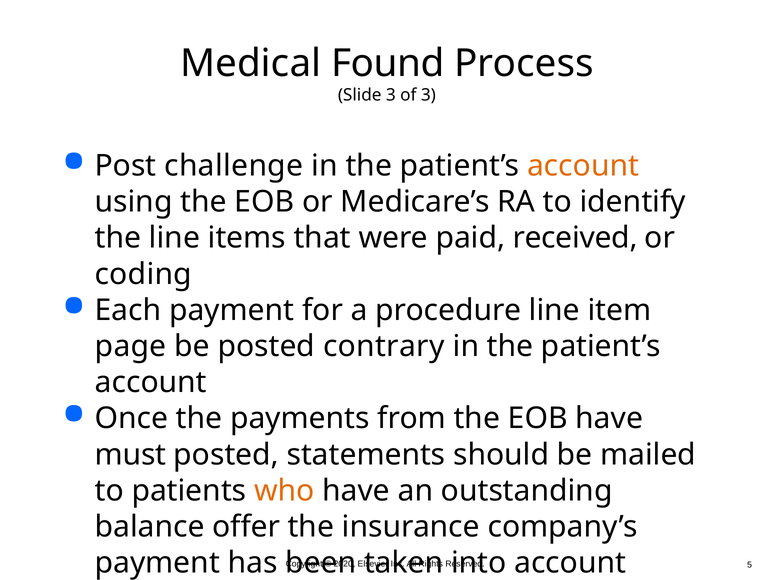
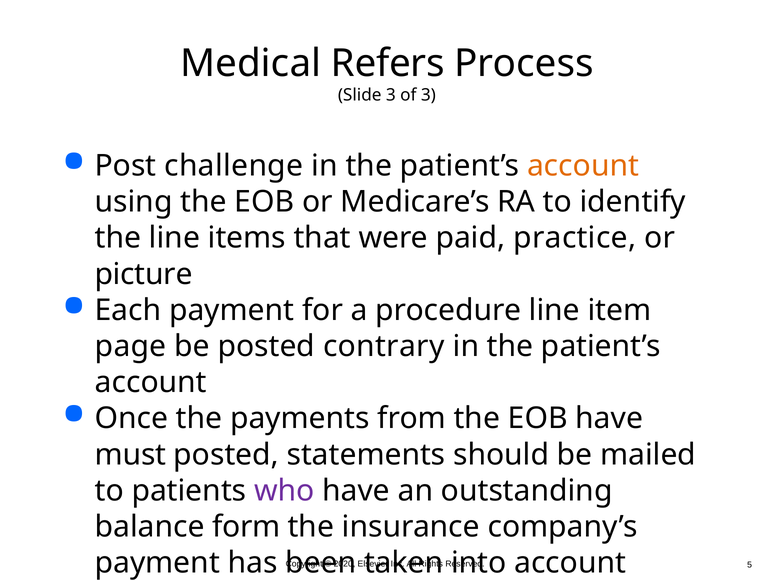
Found: Found -> Refers
received: received -> practice
coding: coding -> picture
who colour: orange -> purple
offer: offer -> form
